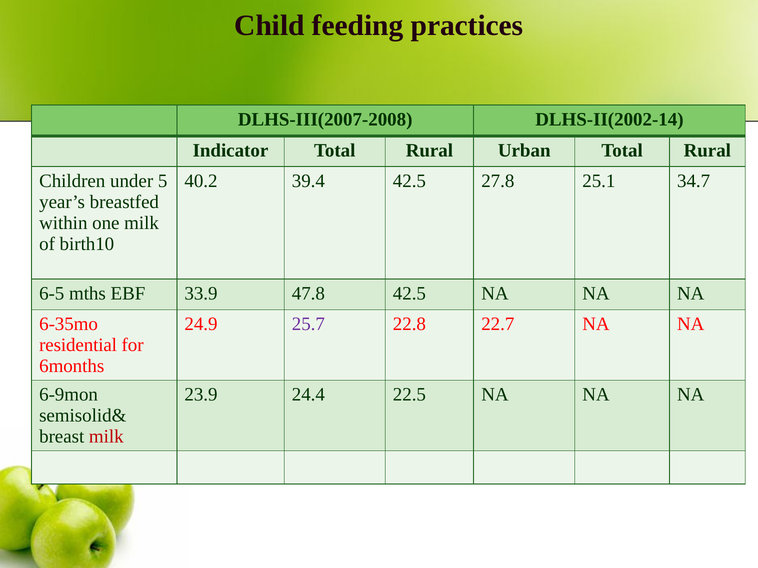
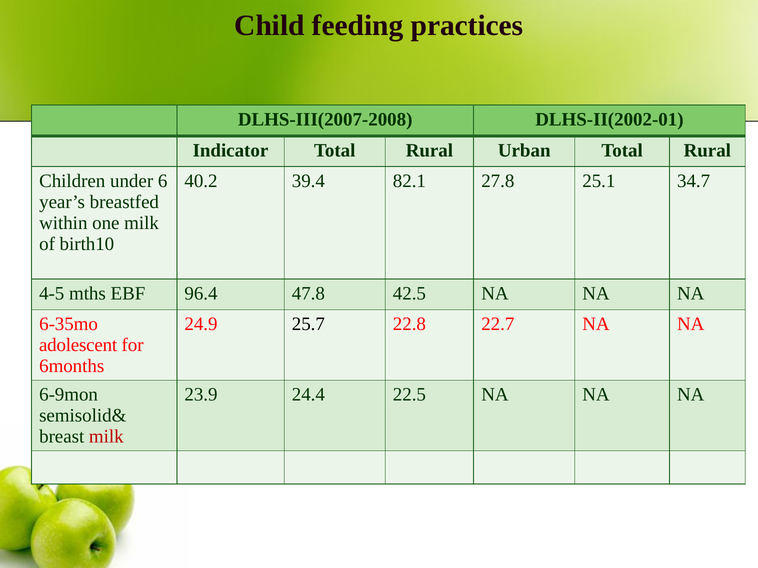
DLHS-II(2002-14: DLHS-II(2002-14 -> DLHS-II(2002-01
5: 5 -> 6
39.4 42.5: 42.5 -> 82.1
6-5: 6-5 -> 4-5
33.9: 33.9 -> 96.4
25.7 colour: purple -> black
residential: residential -> adolescent
